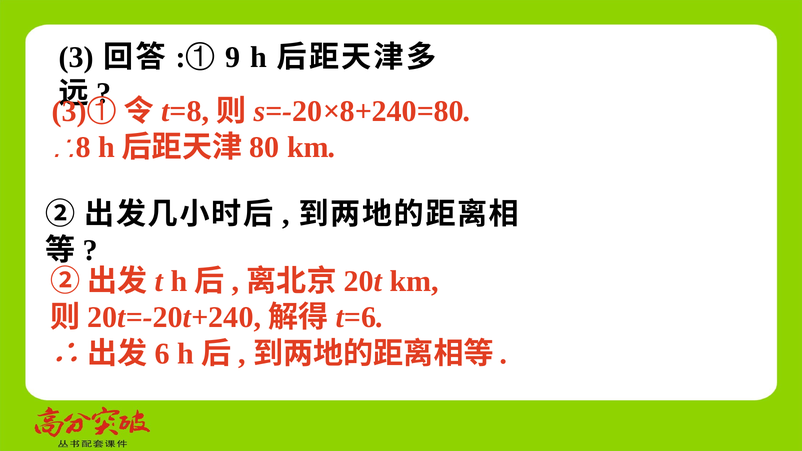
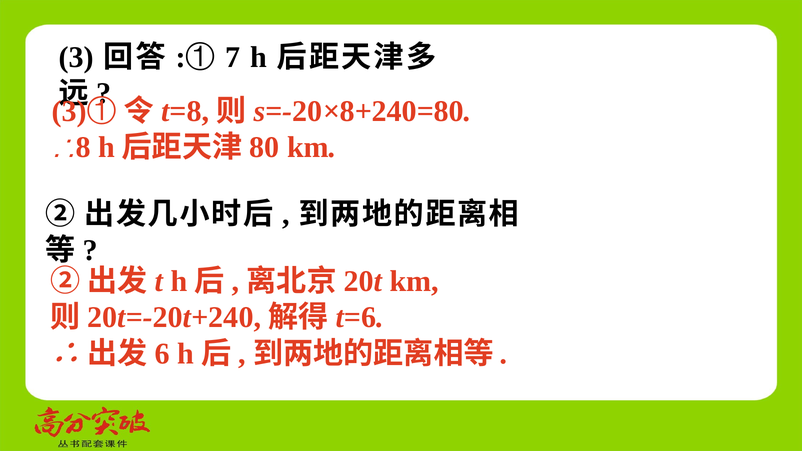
9: 9 -> 7
